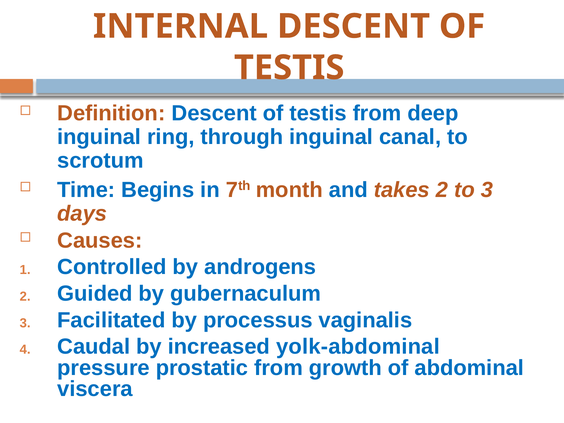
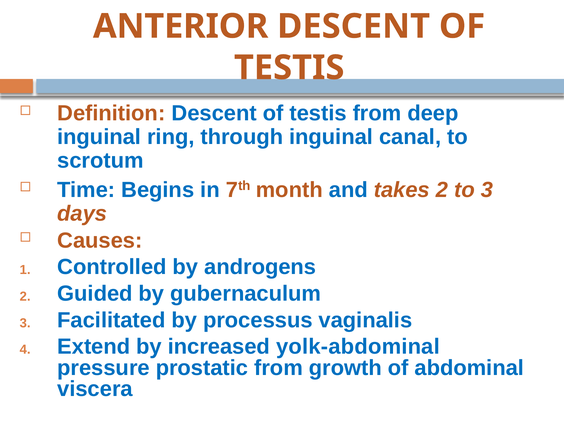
INTERNAL: INTERNAL -> ANTERIOR
Caudal: Caudal -> Extend
